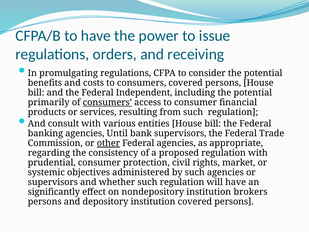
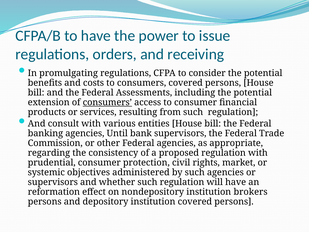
Independent: Independent -> Assessments
primarily: primarily -> extension
other underline: present -> none
significantly: significantly -> reformation
